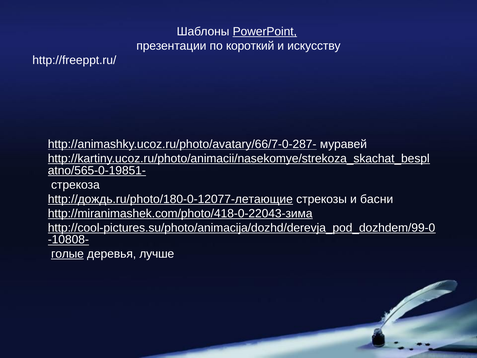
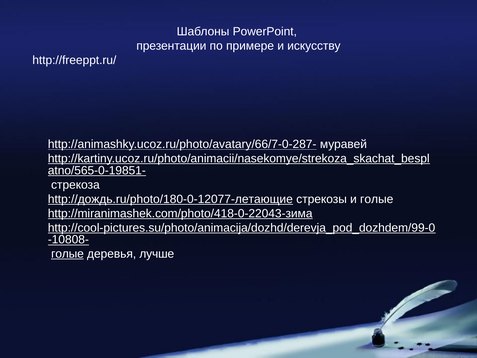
PowerPoint underline: present -> none
короткий: короткий -> примере
и басни: басни -> голые
